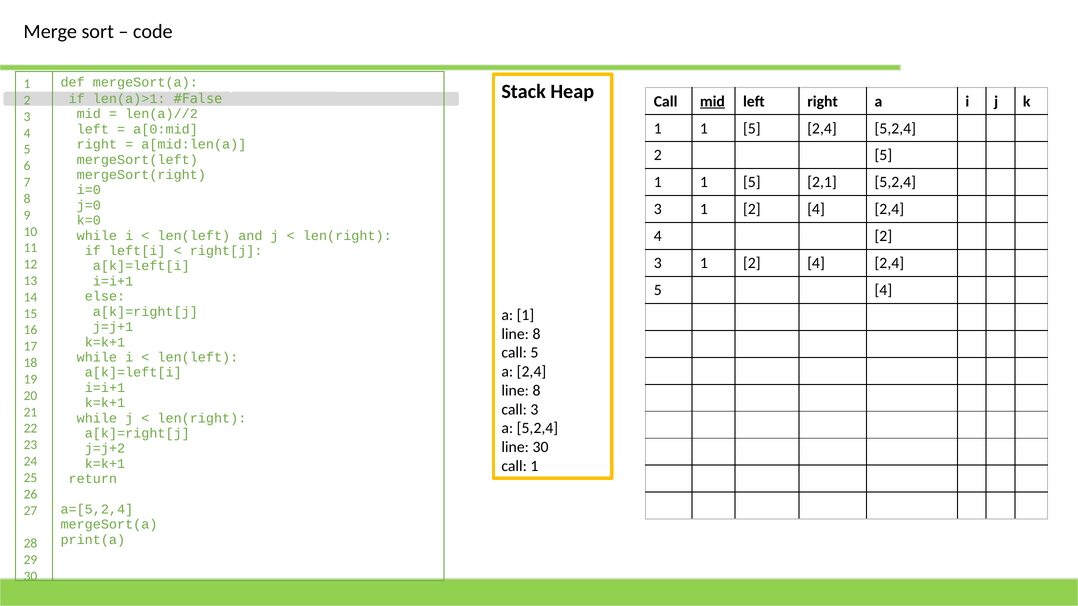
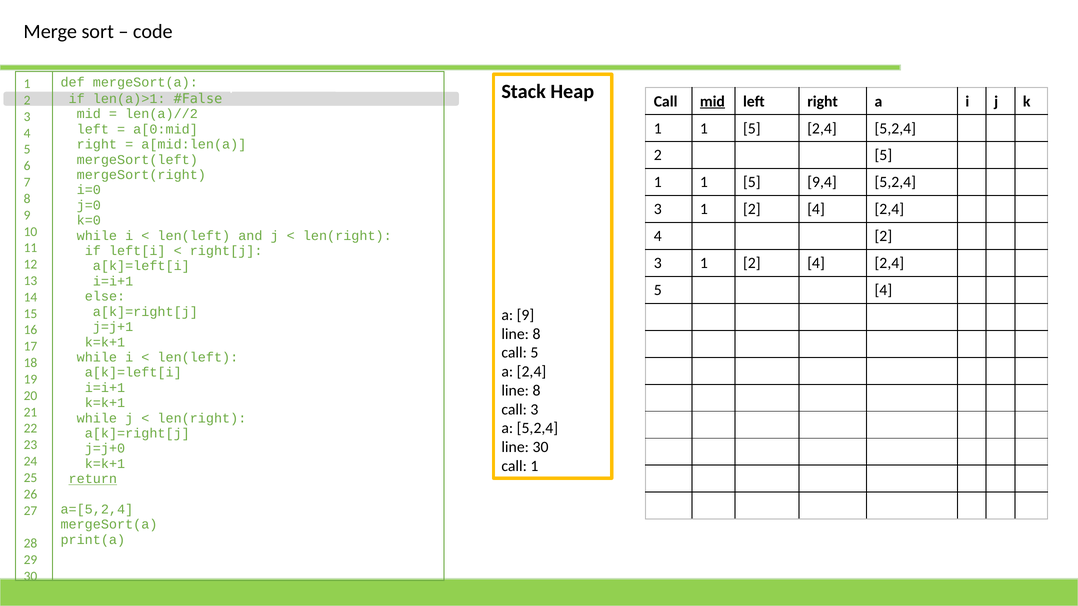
2,1: 2,1 -> 9,4
a 1: 1 -> 9
j=j+2: j=j+2 -> j=j+0
return underline: none -> present
